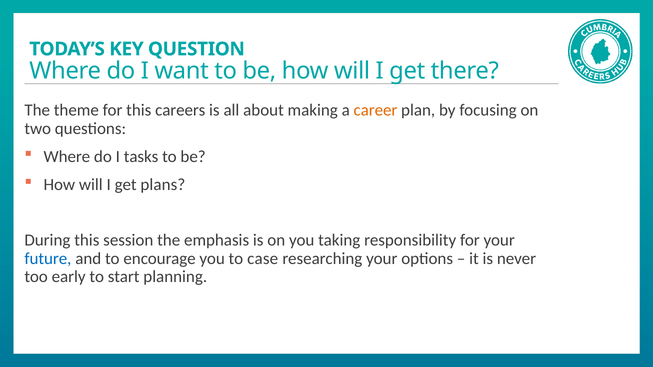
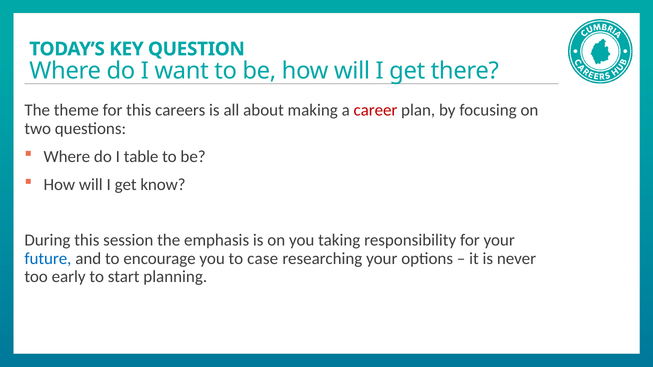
career colour: orange -> red
tasks: tasks -> table
plans: plans -> know
